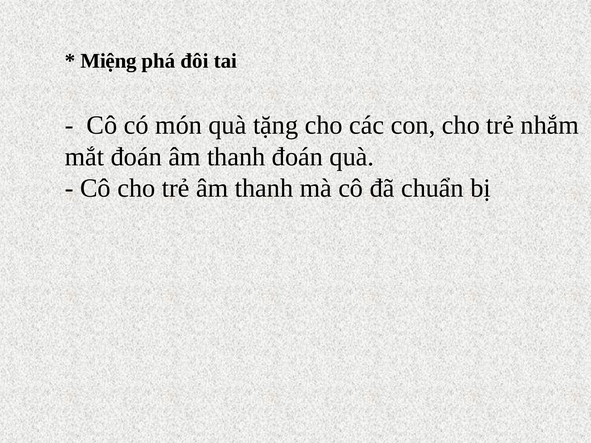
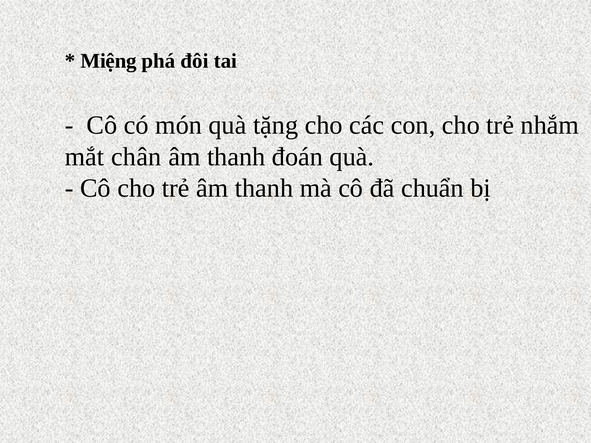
mắt đoán: đoán -> chân
